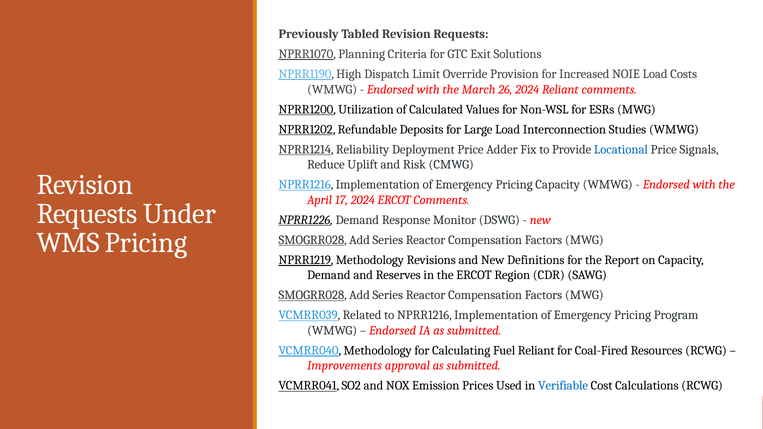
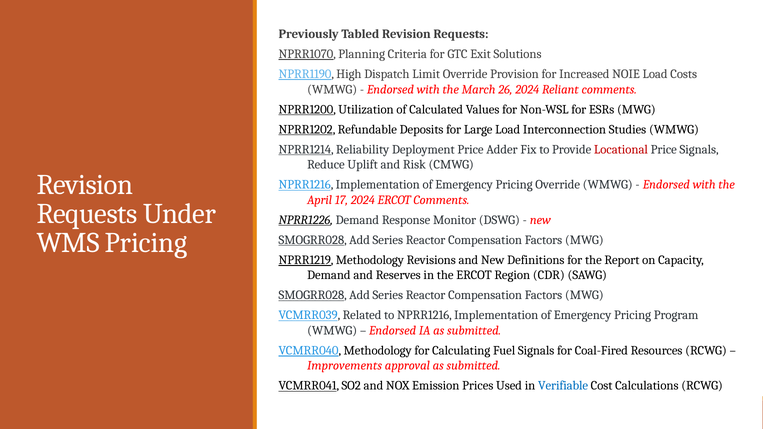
Locational colour: blue -> red
Pricing Capacity: Capacity -> Override
Fuel Reliant: Reliant -> Signals
